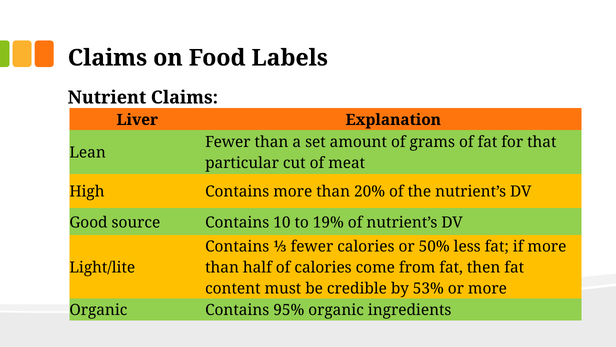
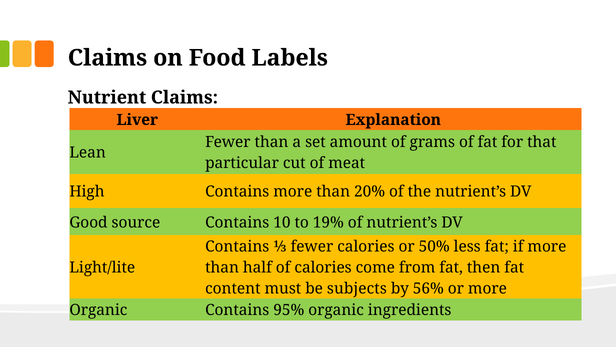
credible: credible -> subjects
53%: 53% -> 56%
